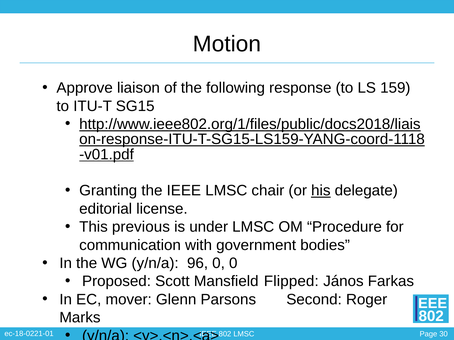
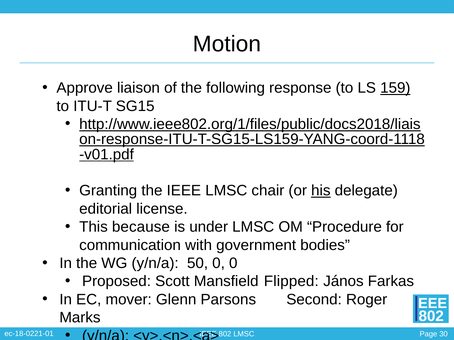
159 underline: none -> present
previous: previous -> because
96: 96 -> 50
